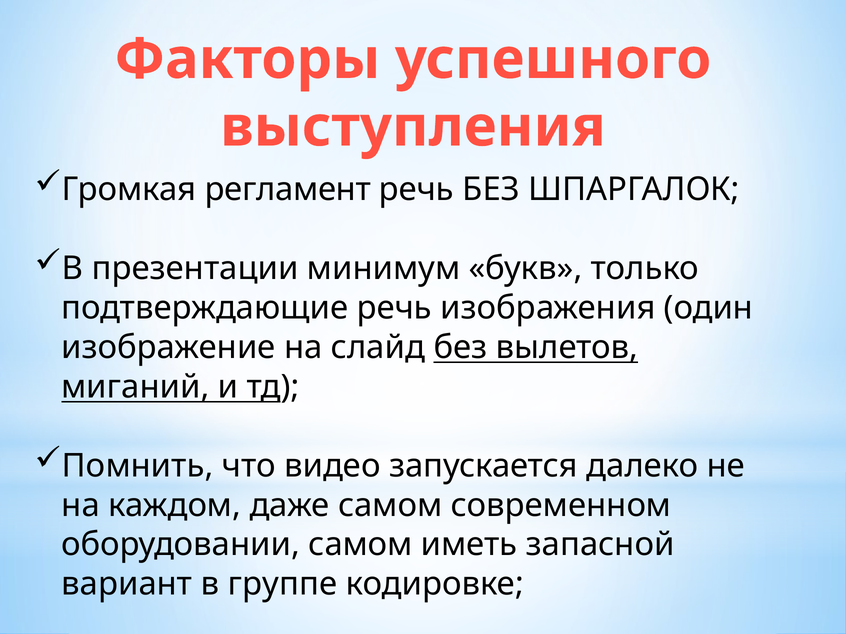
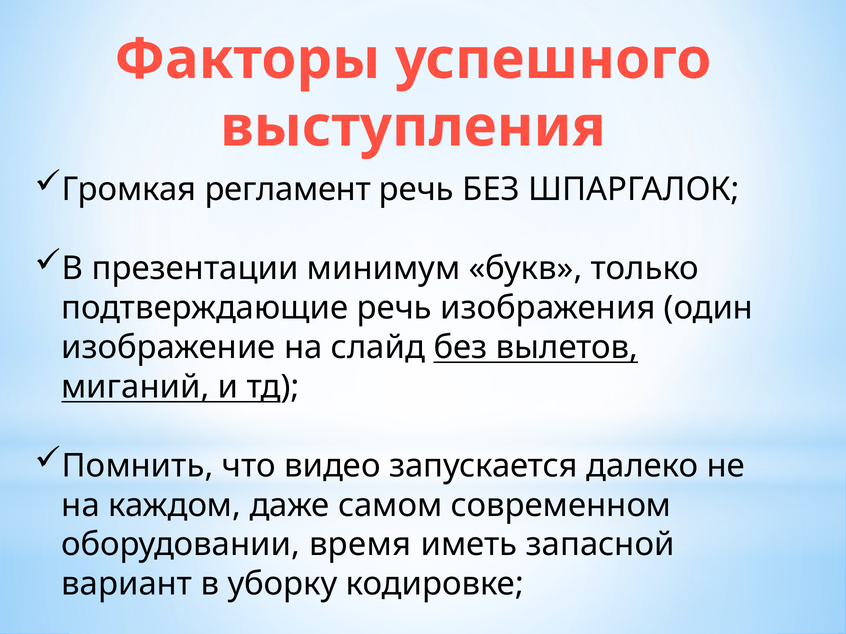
оборудовании самом: самом -> время
группе: группе -> уборку
